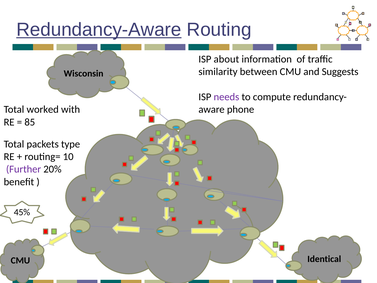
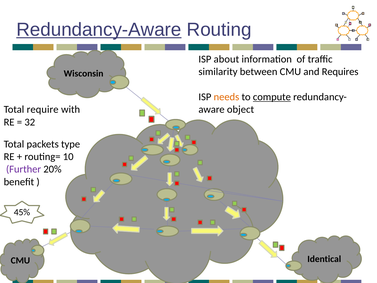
Suggests: Suggests -> Requires
needs colour: purple -> orange
compute underline: none -> present
worked: worked -> require
phone: phone -> object
85: 85 -> 32
